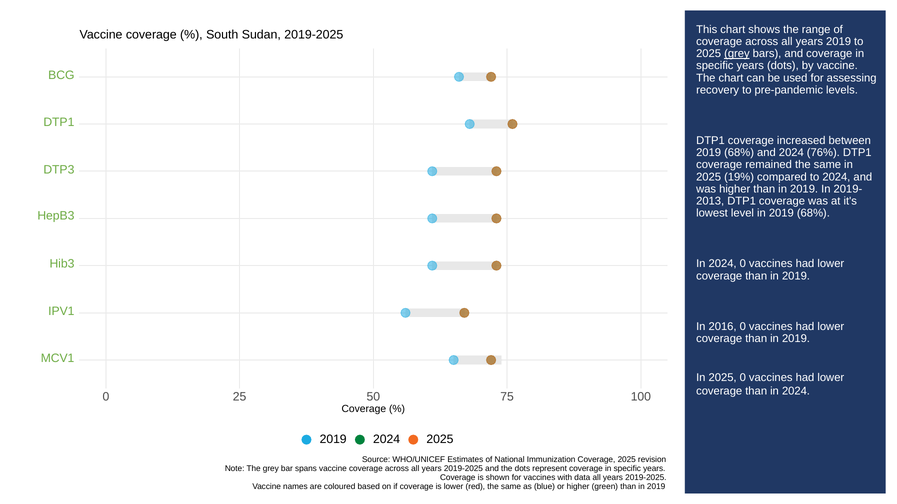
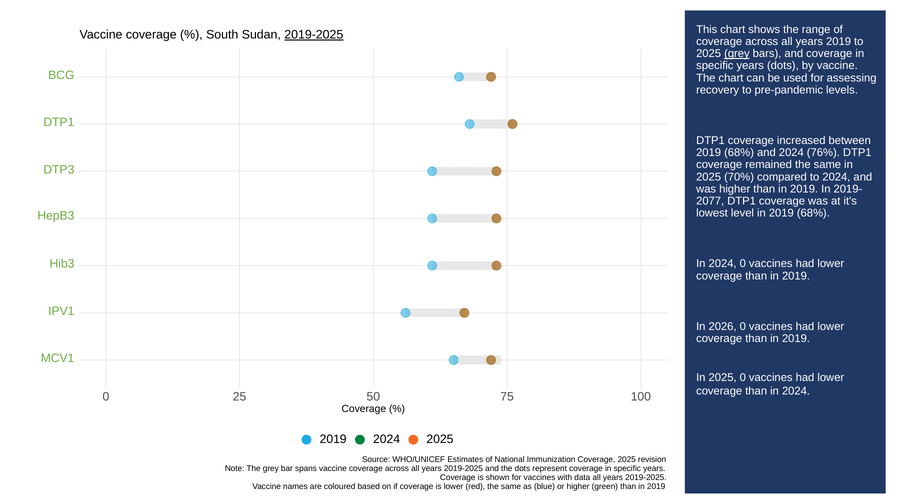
2019-2025 at (314, 35) underline: none -> present
19%: 19% -> 70%
2013: 2013 -> 2077
2016: 2016 -> 2026
